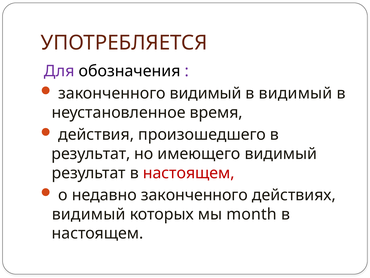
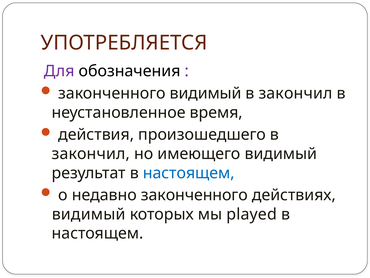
видимый at (295, 93): видимый -> закончил
результат at (91, 154): результат -> закончил
настоящем at (189, 173) colour: red -> blue
month: month -> played
